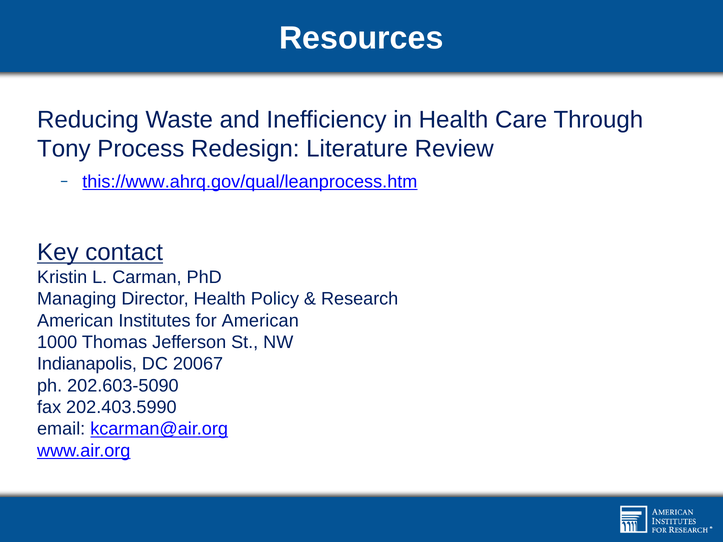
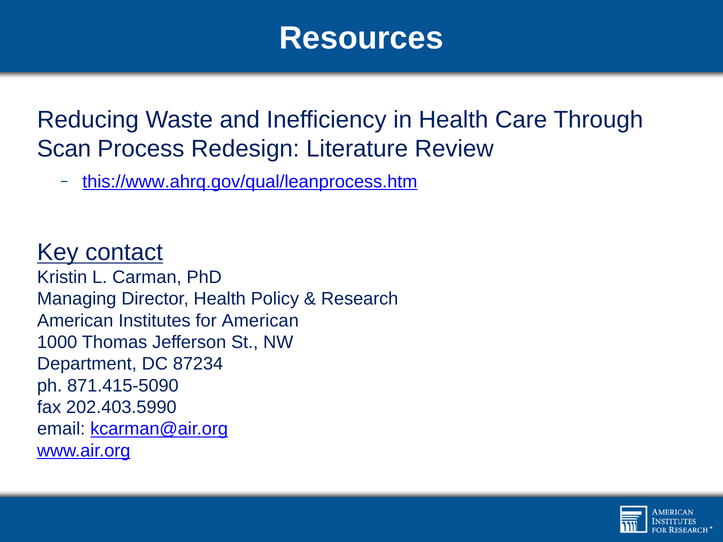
Tony: Tony -> Scan
Indianapolis: Indianapolis -> Department
20067: 20067 -> 87234
202.603-5090: 202.603-5090 -> 871.415-5090
